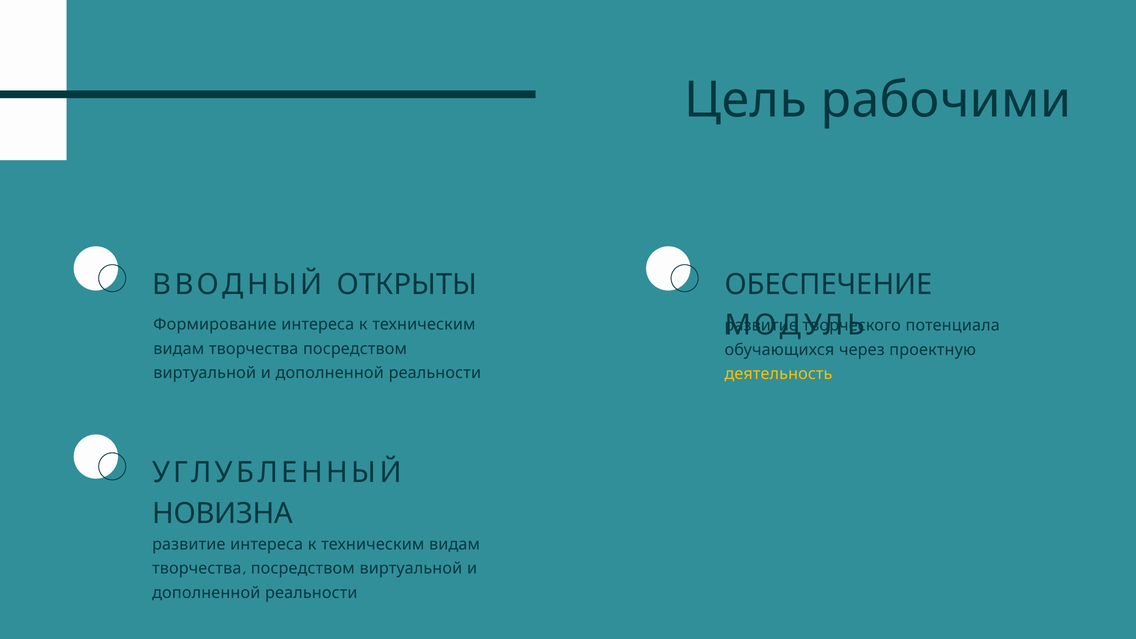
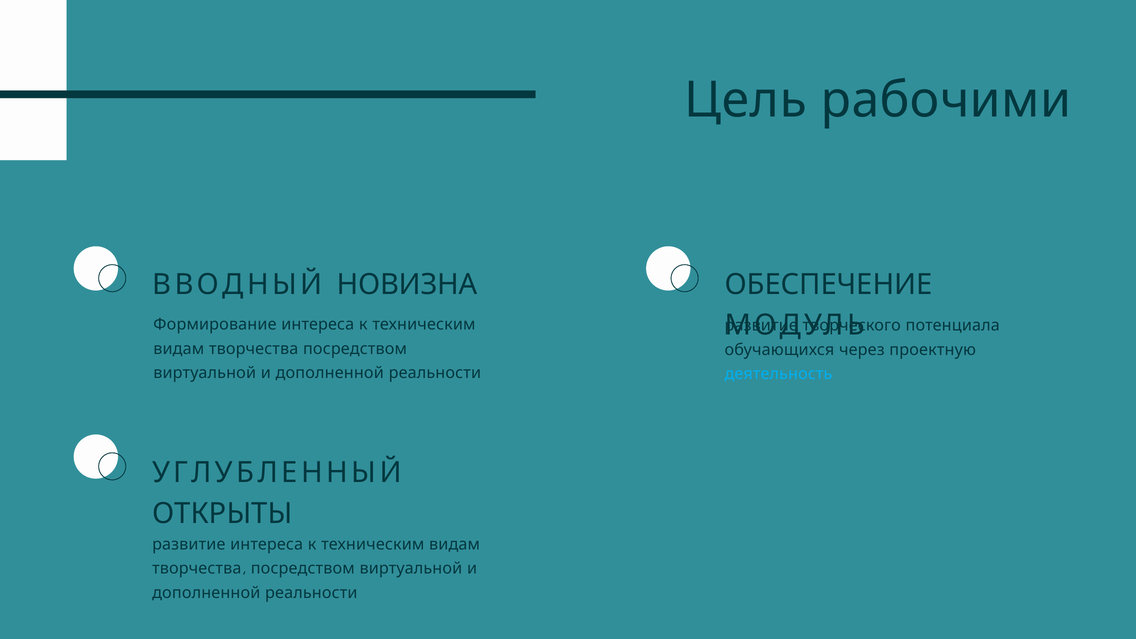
ОТКРЫТЫ: ОТКРЫТЫ -> НОВИЗНА
деятельность colour: yellow -> light blue
НОВИЗНА: НОВИЗНА -> ОТКРЫТЫ
